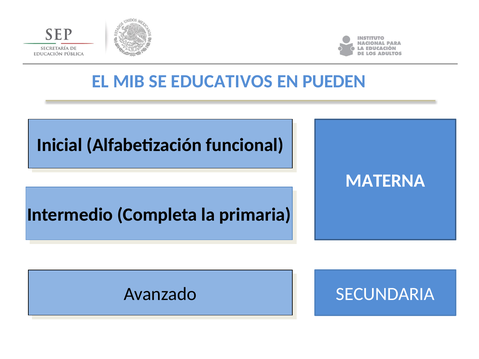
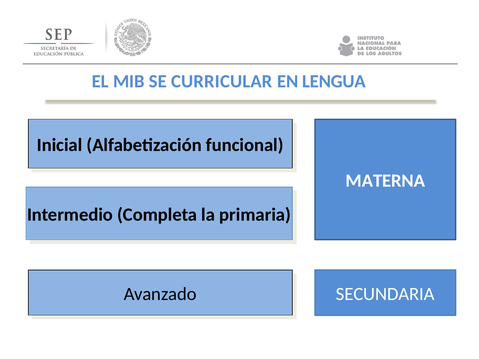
EDUCATIVOS: EDUCATIVOS -> CURRICULAR
PUEDEN: PUEDEN -> LENGUA
